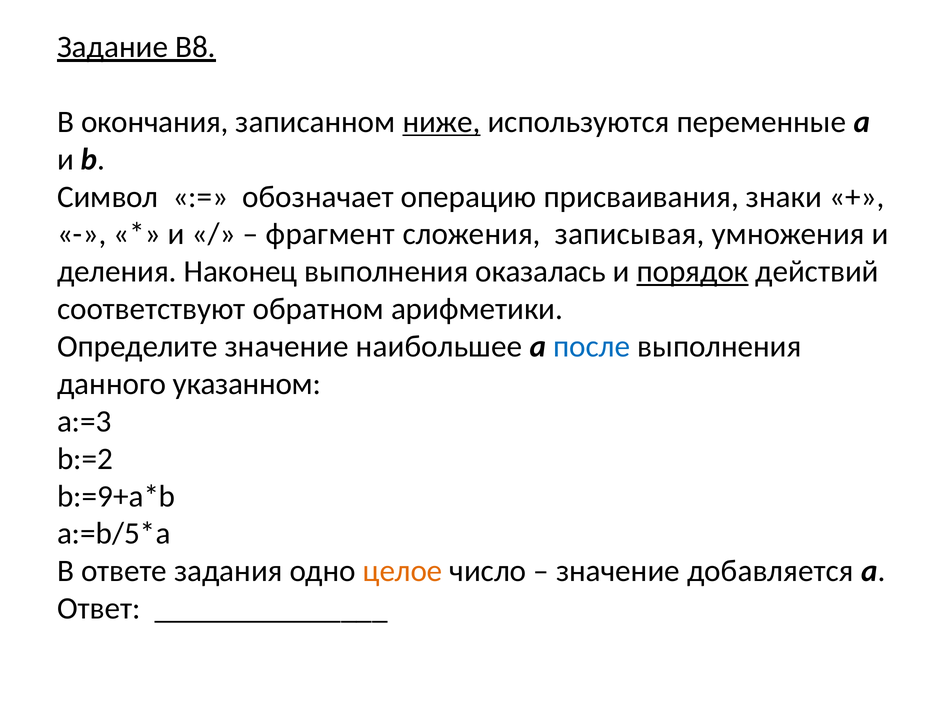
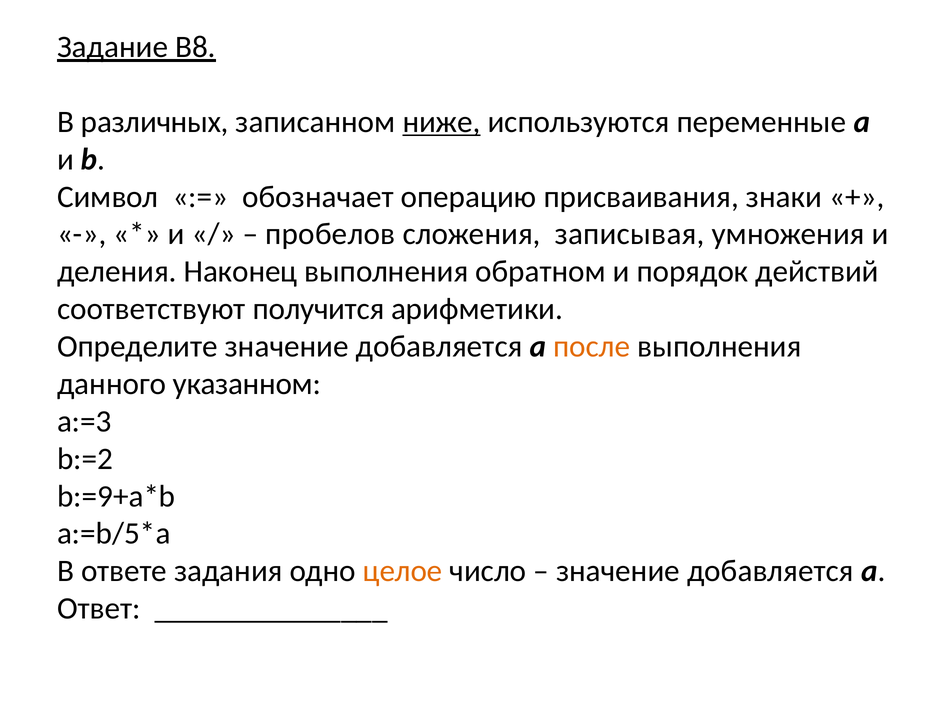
окончания: окончания -> различных
фрагмент: фрагмент -> пробелов
оказалась: оказалась -> обратном
порядок underline: present -> none
обратном: обратном -> получится
Определите значение наибольшее: наибольшее -> добавляется
после colour: blue -> orange
